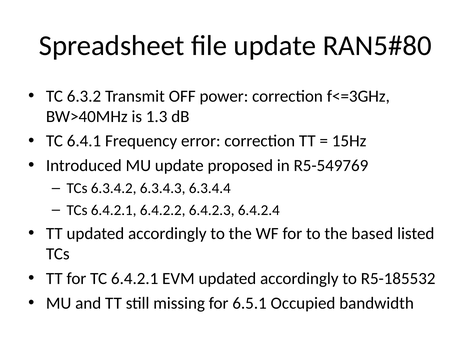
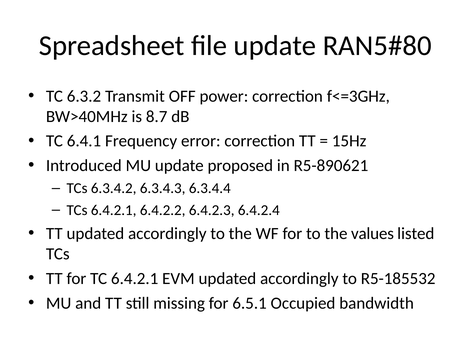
1.3: 1.3 -> 8.7
R5-549769: R5-549769 -> R5-890621
based: based -> values
